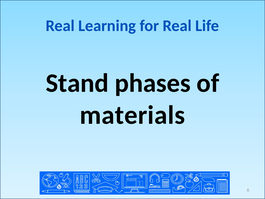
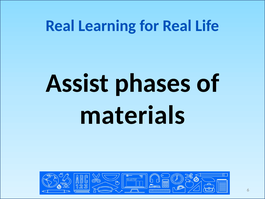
Stand: Stand -> Assist
